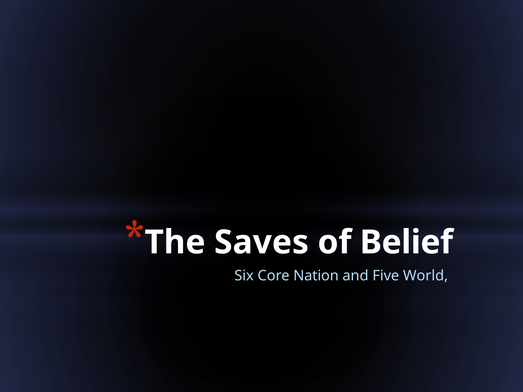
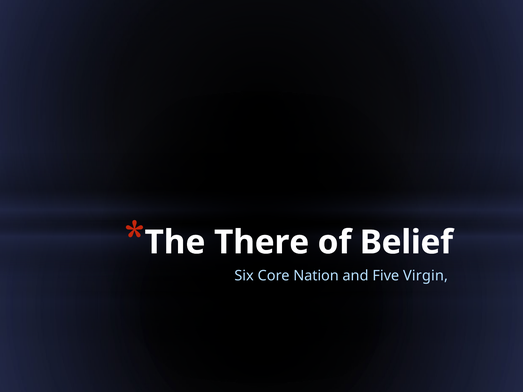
Saves: Saves -> There
World: World -> Virgin
